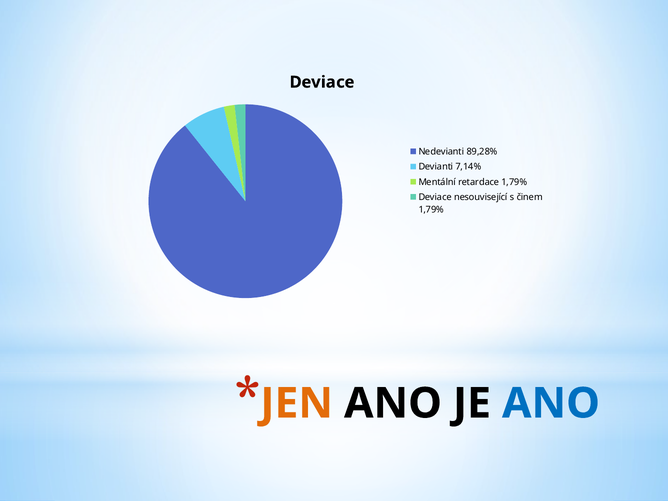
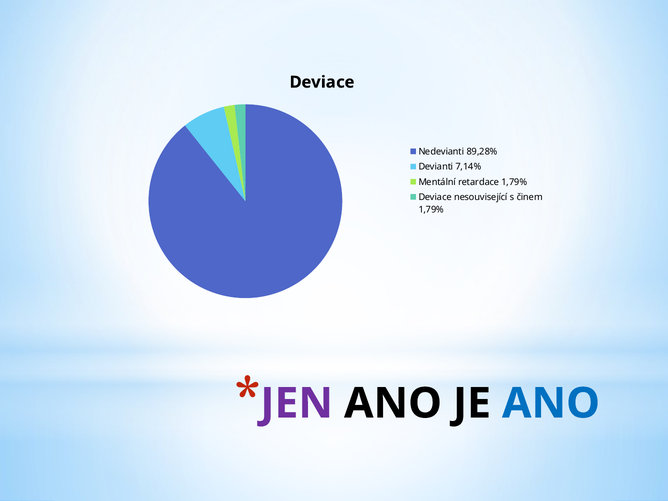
JEN colour: orange -> purple
